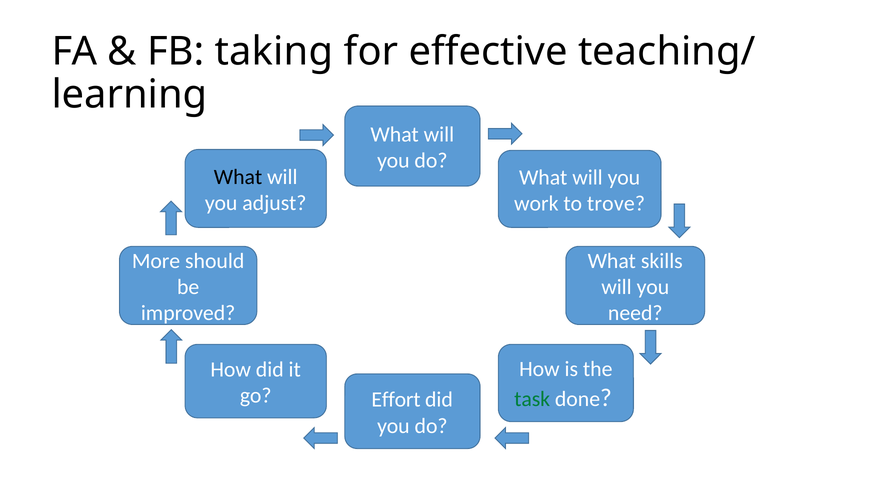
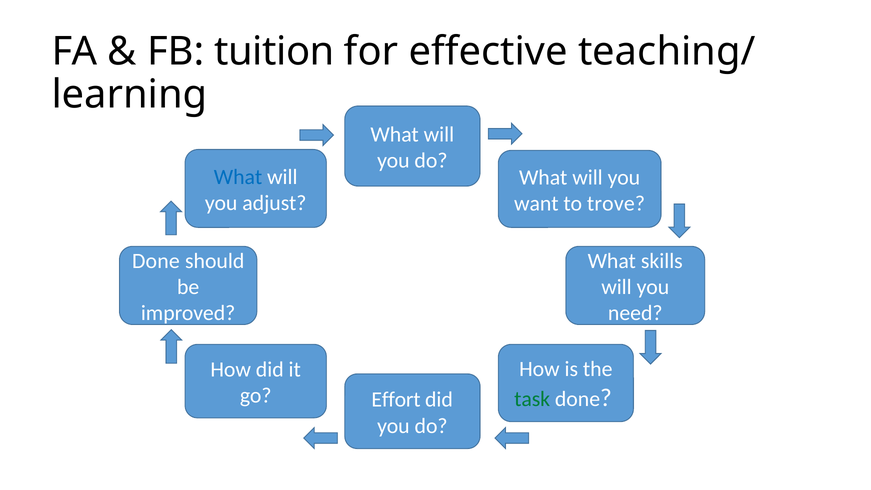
taking: taking -> tuition
What at (238, 177) colour: black -> blue
work: work -> want
More at (156, 261): More -> Done
